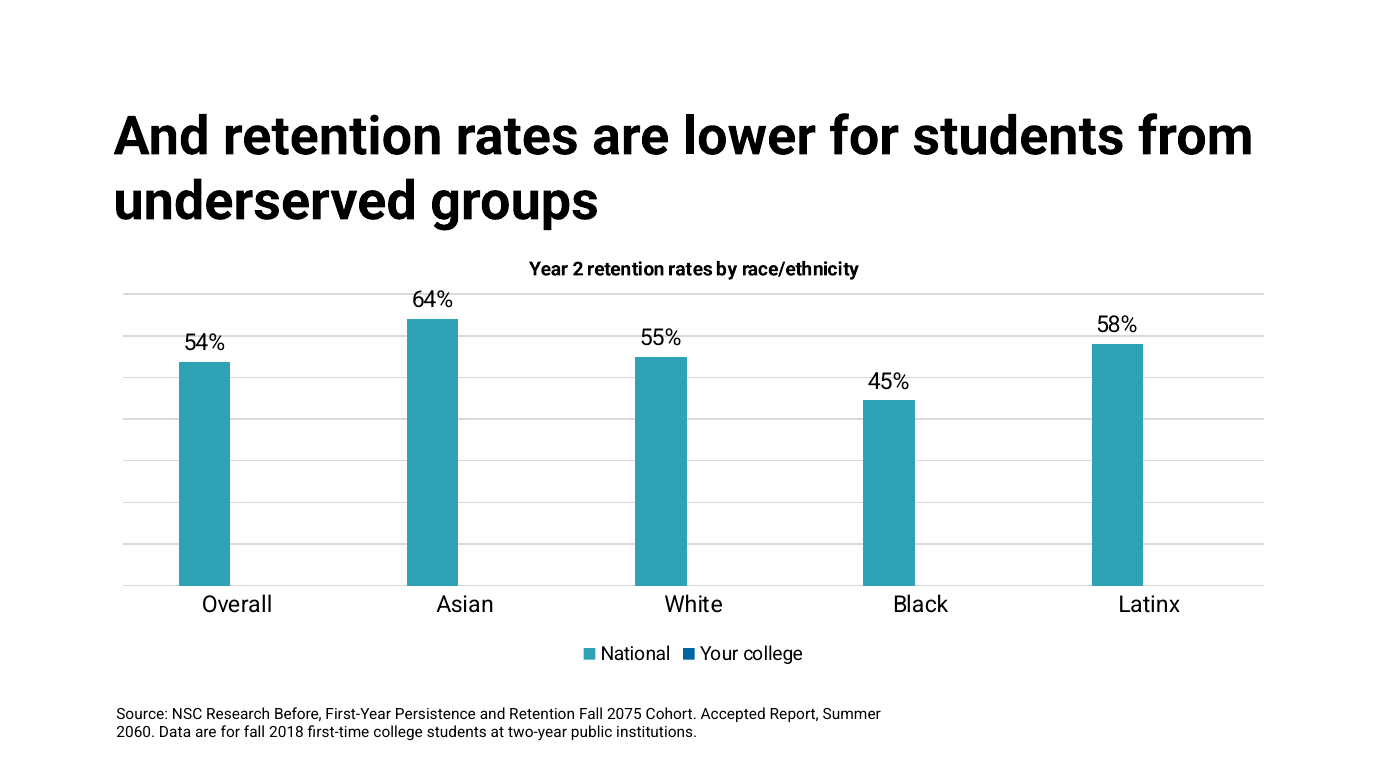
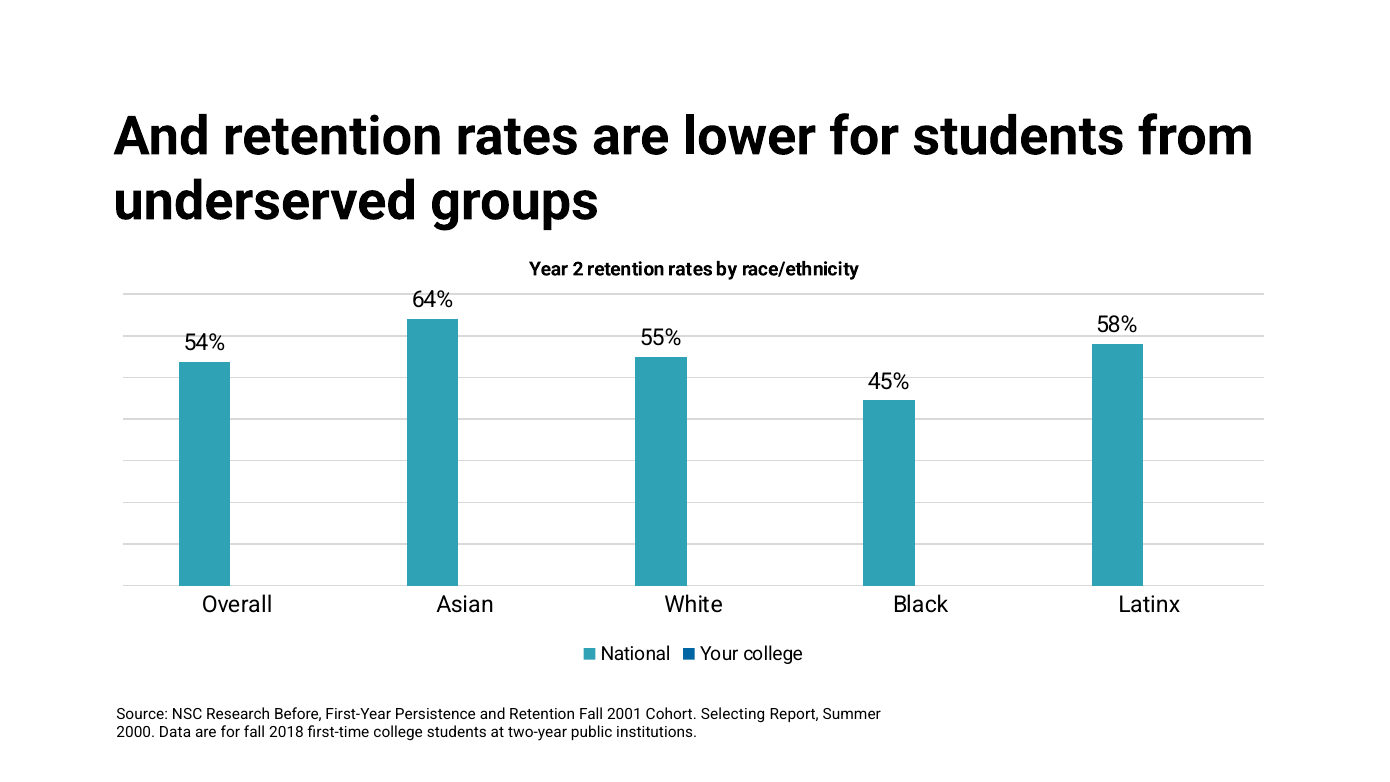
2075: 2075 -> 2001
Accepted: Accepted -> Selecting
2060: 2060 -> 2000
